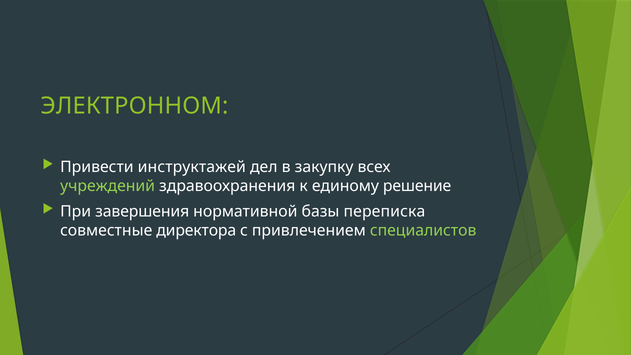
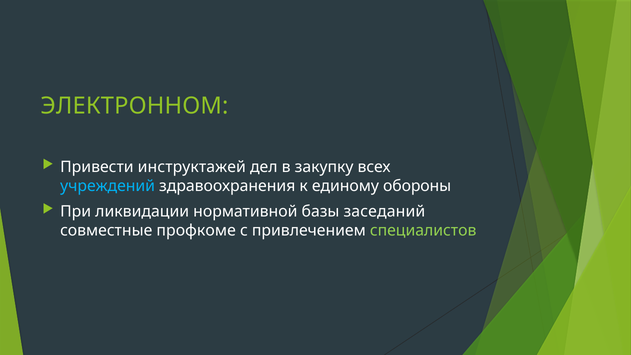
учреждений colour: light green -> light blue
решение: решение -> обороны
завершения: завершения -> ликвидации
переписка: переписка -> заседаний
директора: директора -> профкоме
